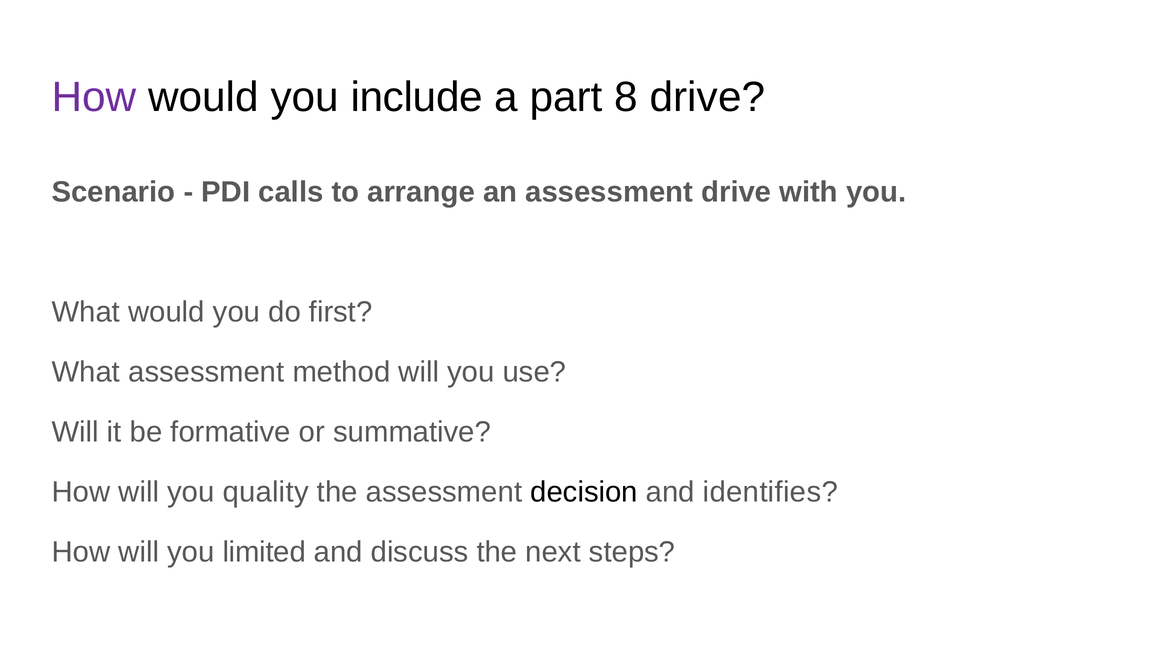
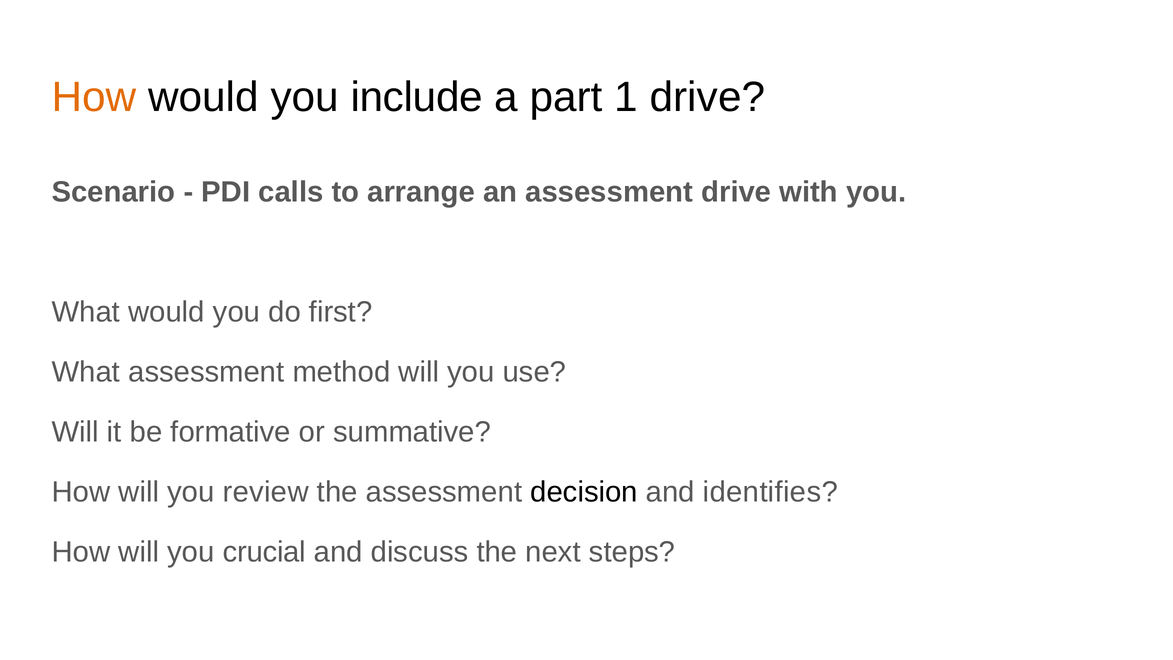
How at (94, 97) colour: purple -> orange
8: 8 -> 1
quality: quality -> review
limited: limited -> crucial
